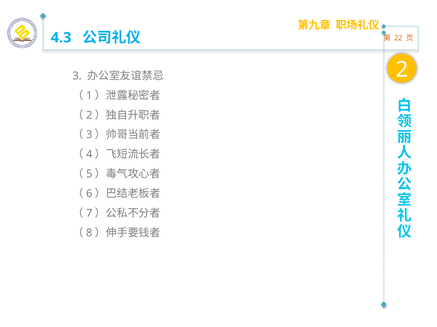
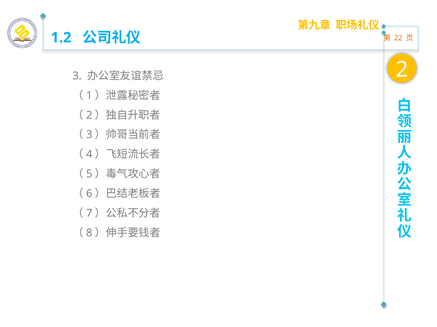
4.3: 4.3 -> 1.2
